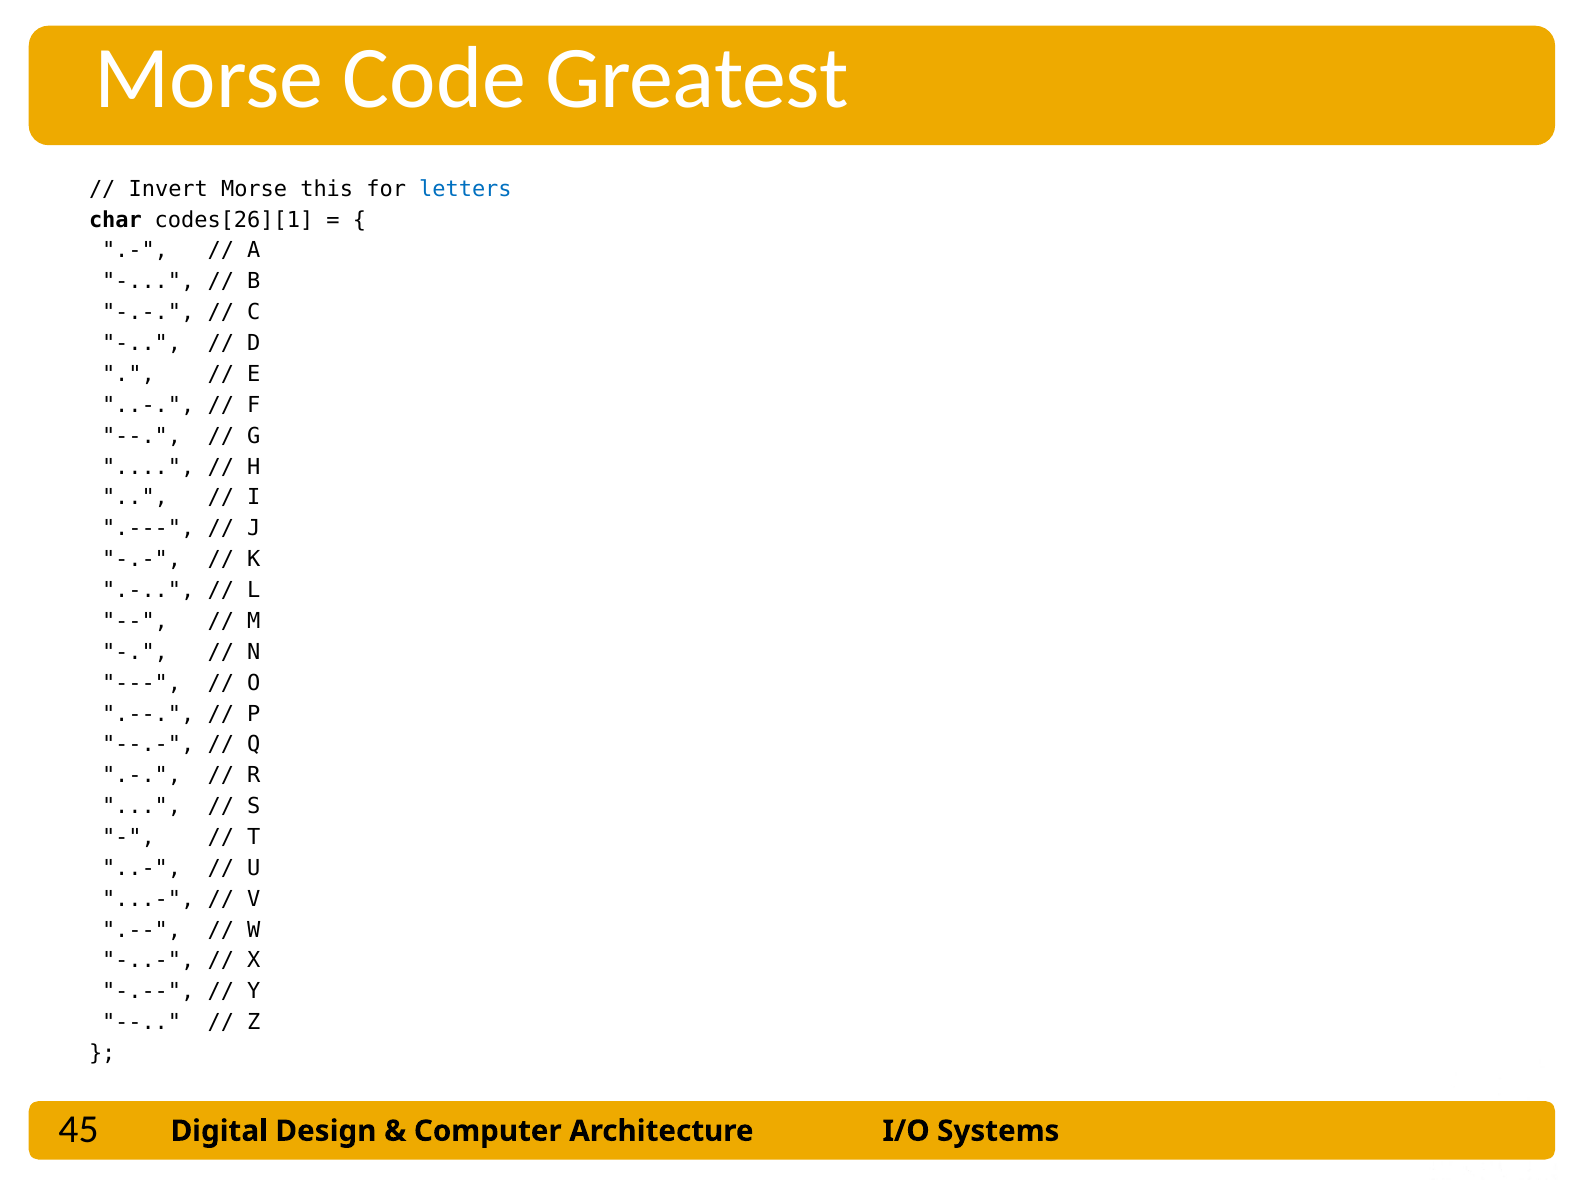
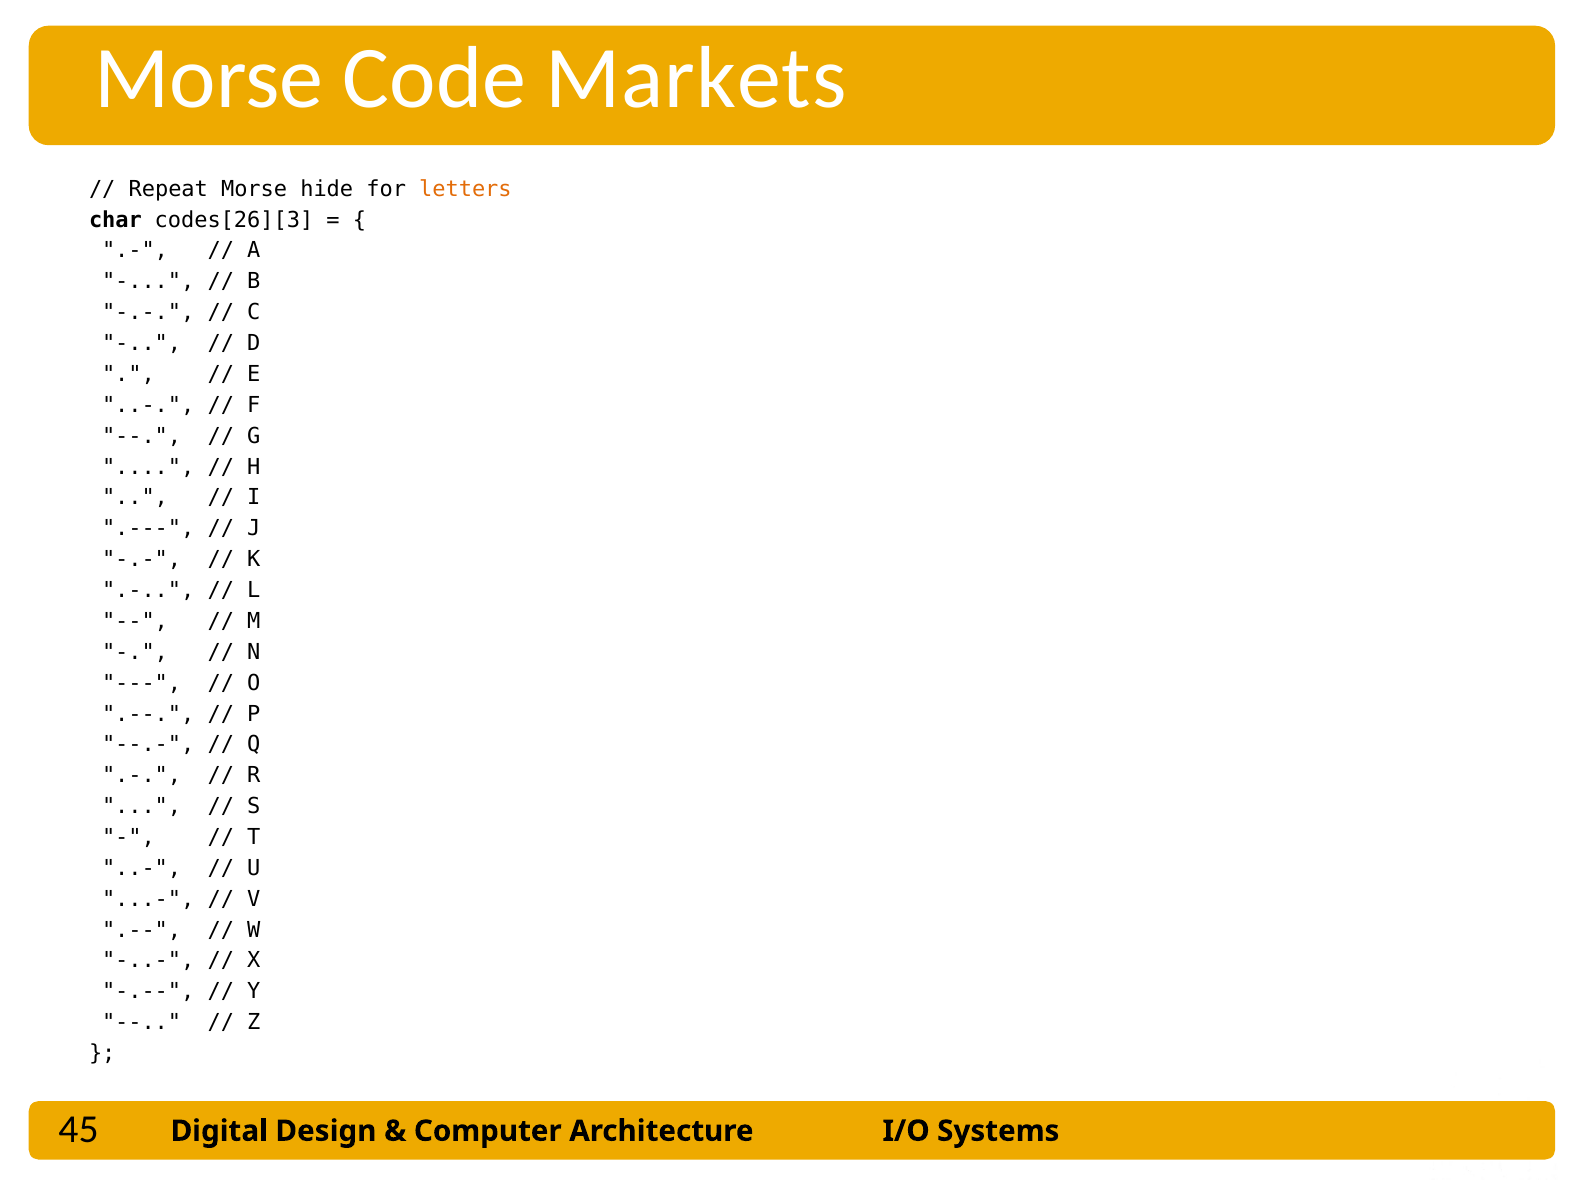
Greatest: Greatest -> Markets
Invert: Invert -> Repeat
this: this -> hide
letters colour: blue -> orange
codes[26][1: codes[26][1 -> codes[26][3
